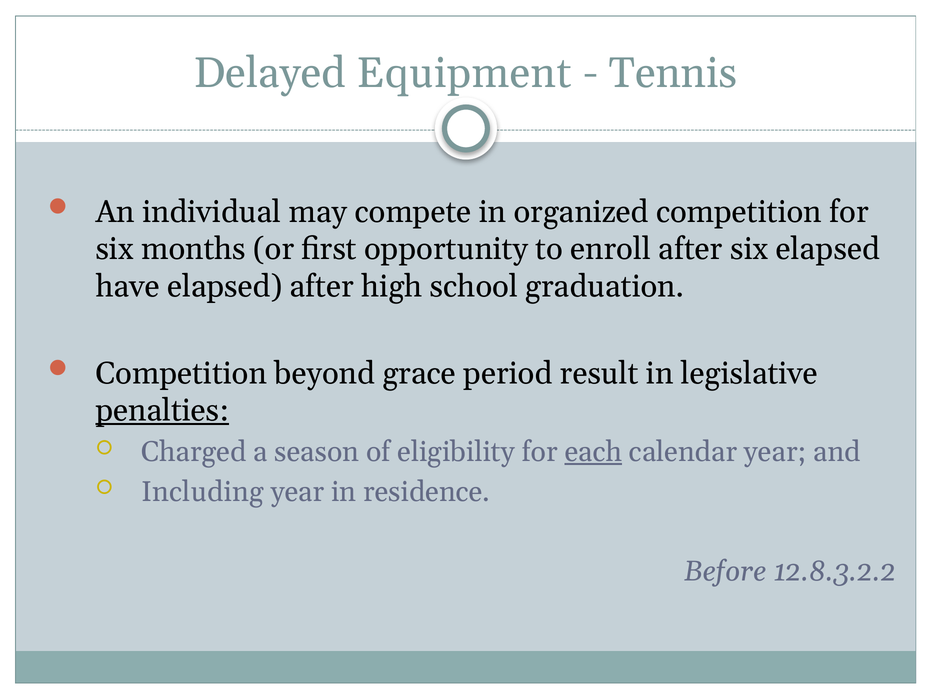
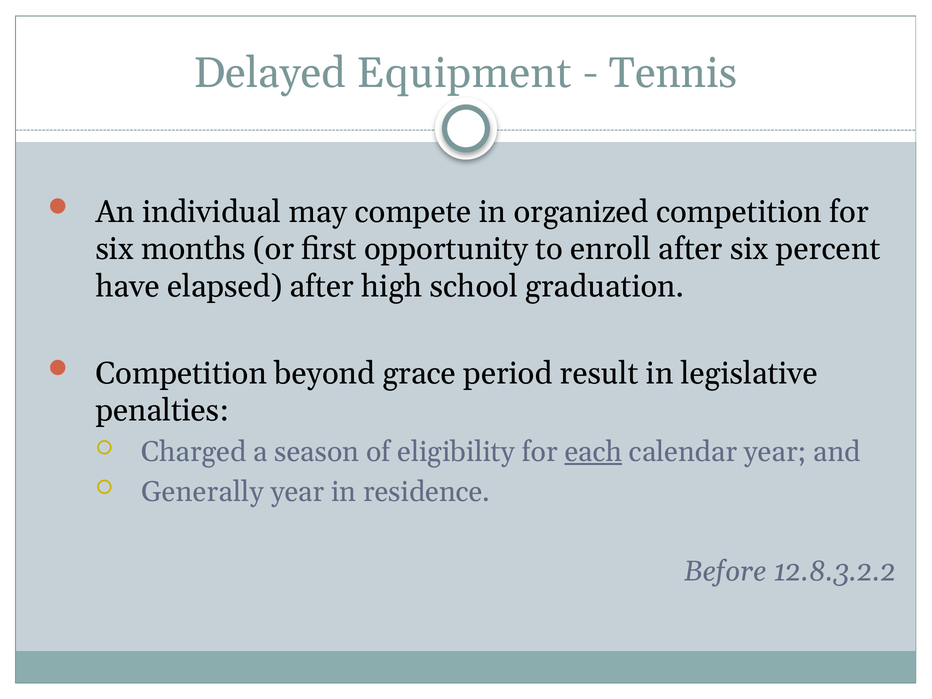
six elapsed: elapsed -> percent
penalties underline: present -> none
Including: Including -> Generally
